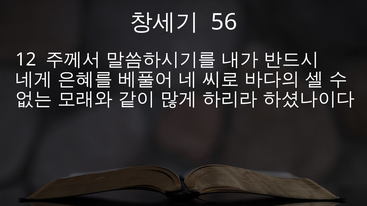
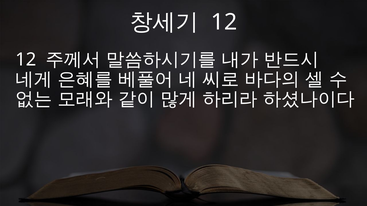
56 at (224, 22): 56 -> 12
